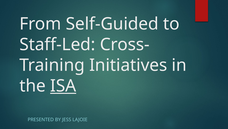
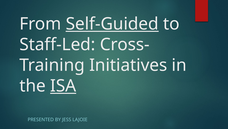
Self-Guided underline: none -> present
